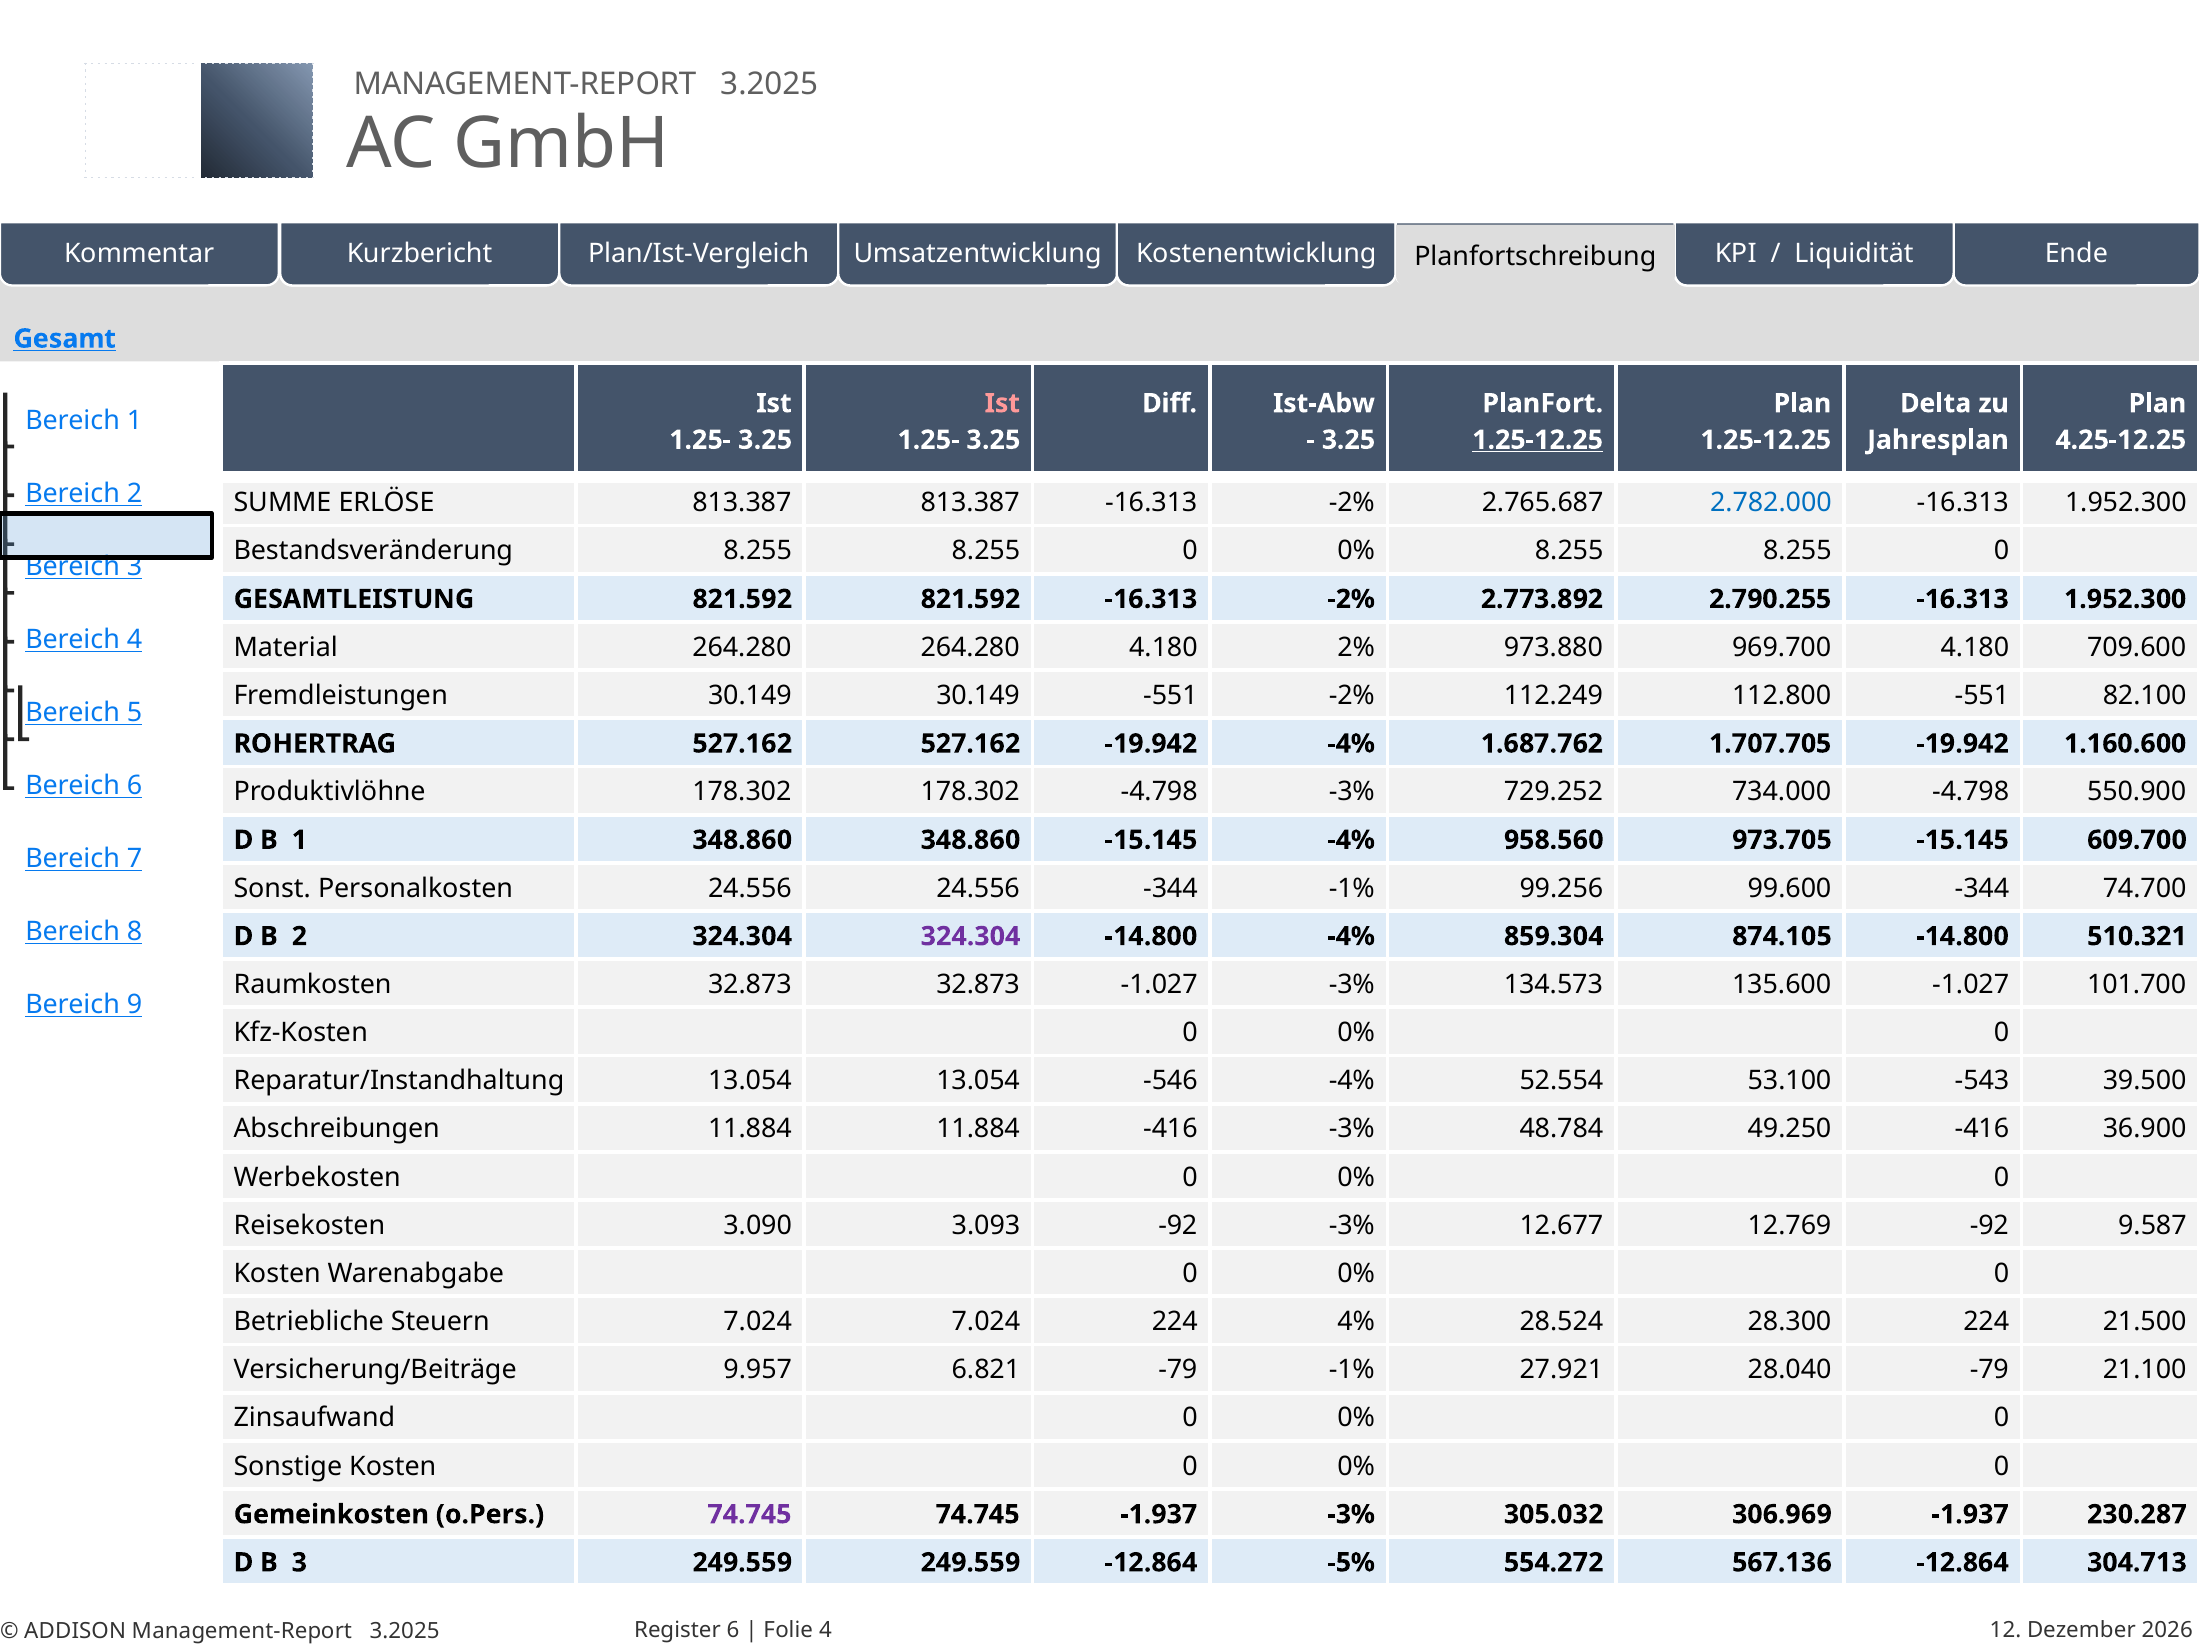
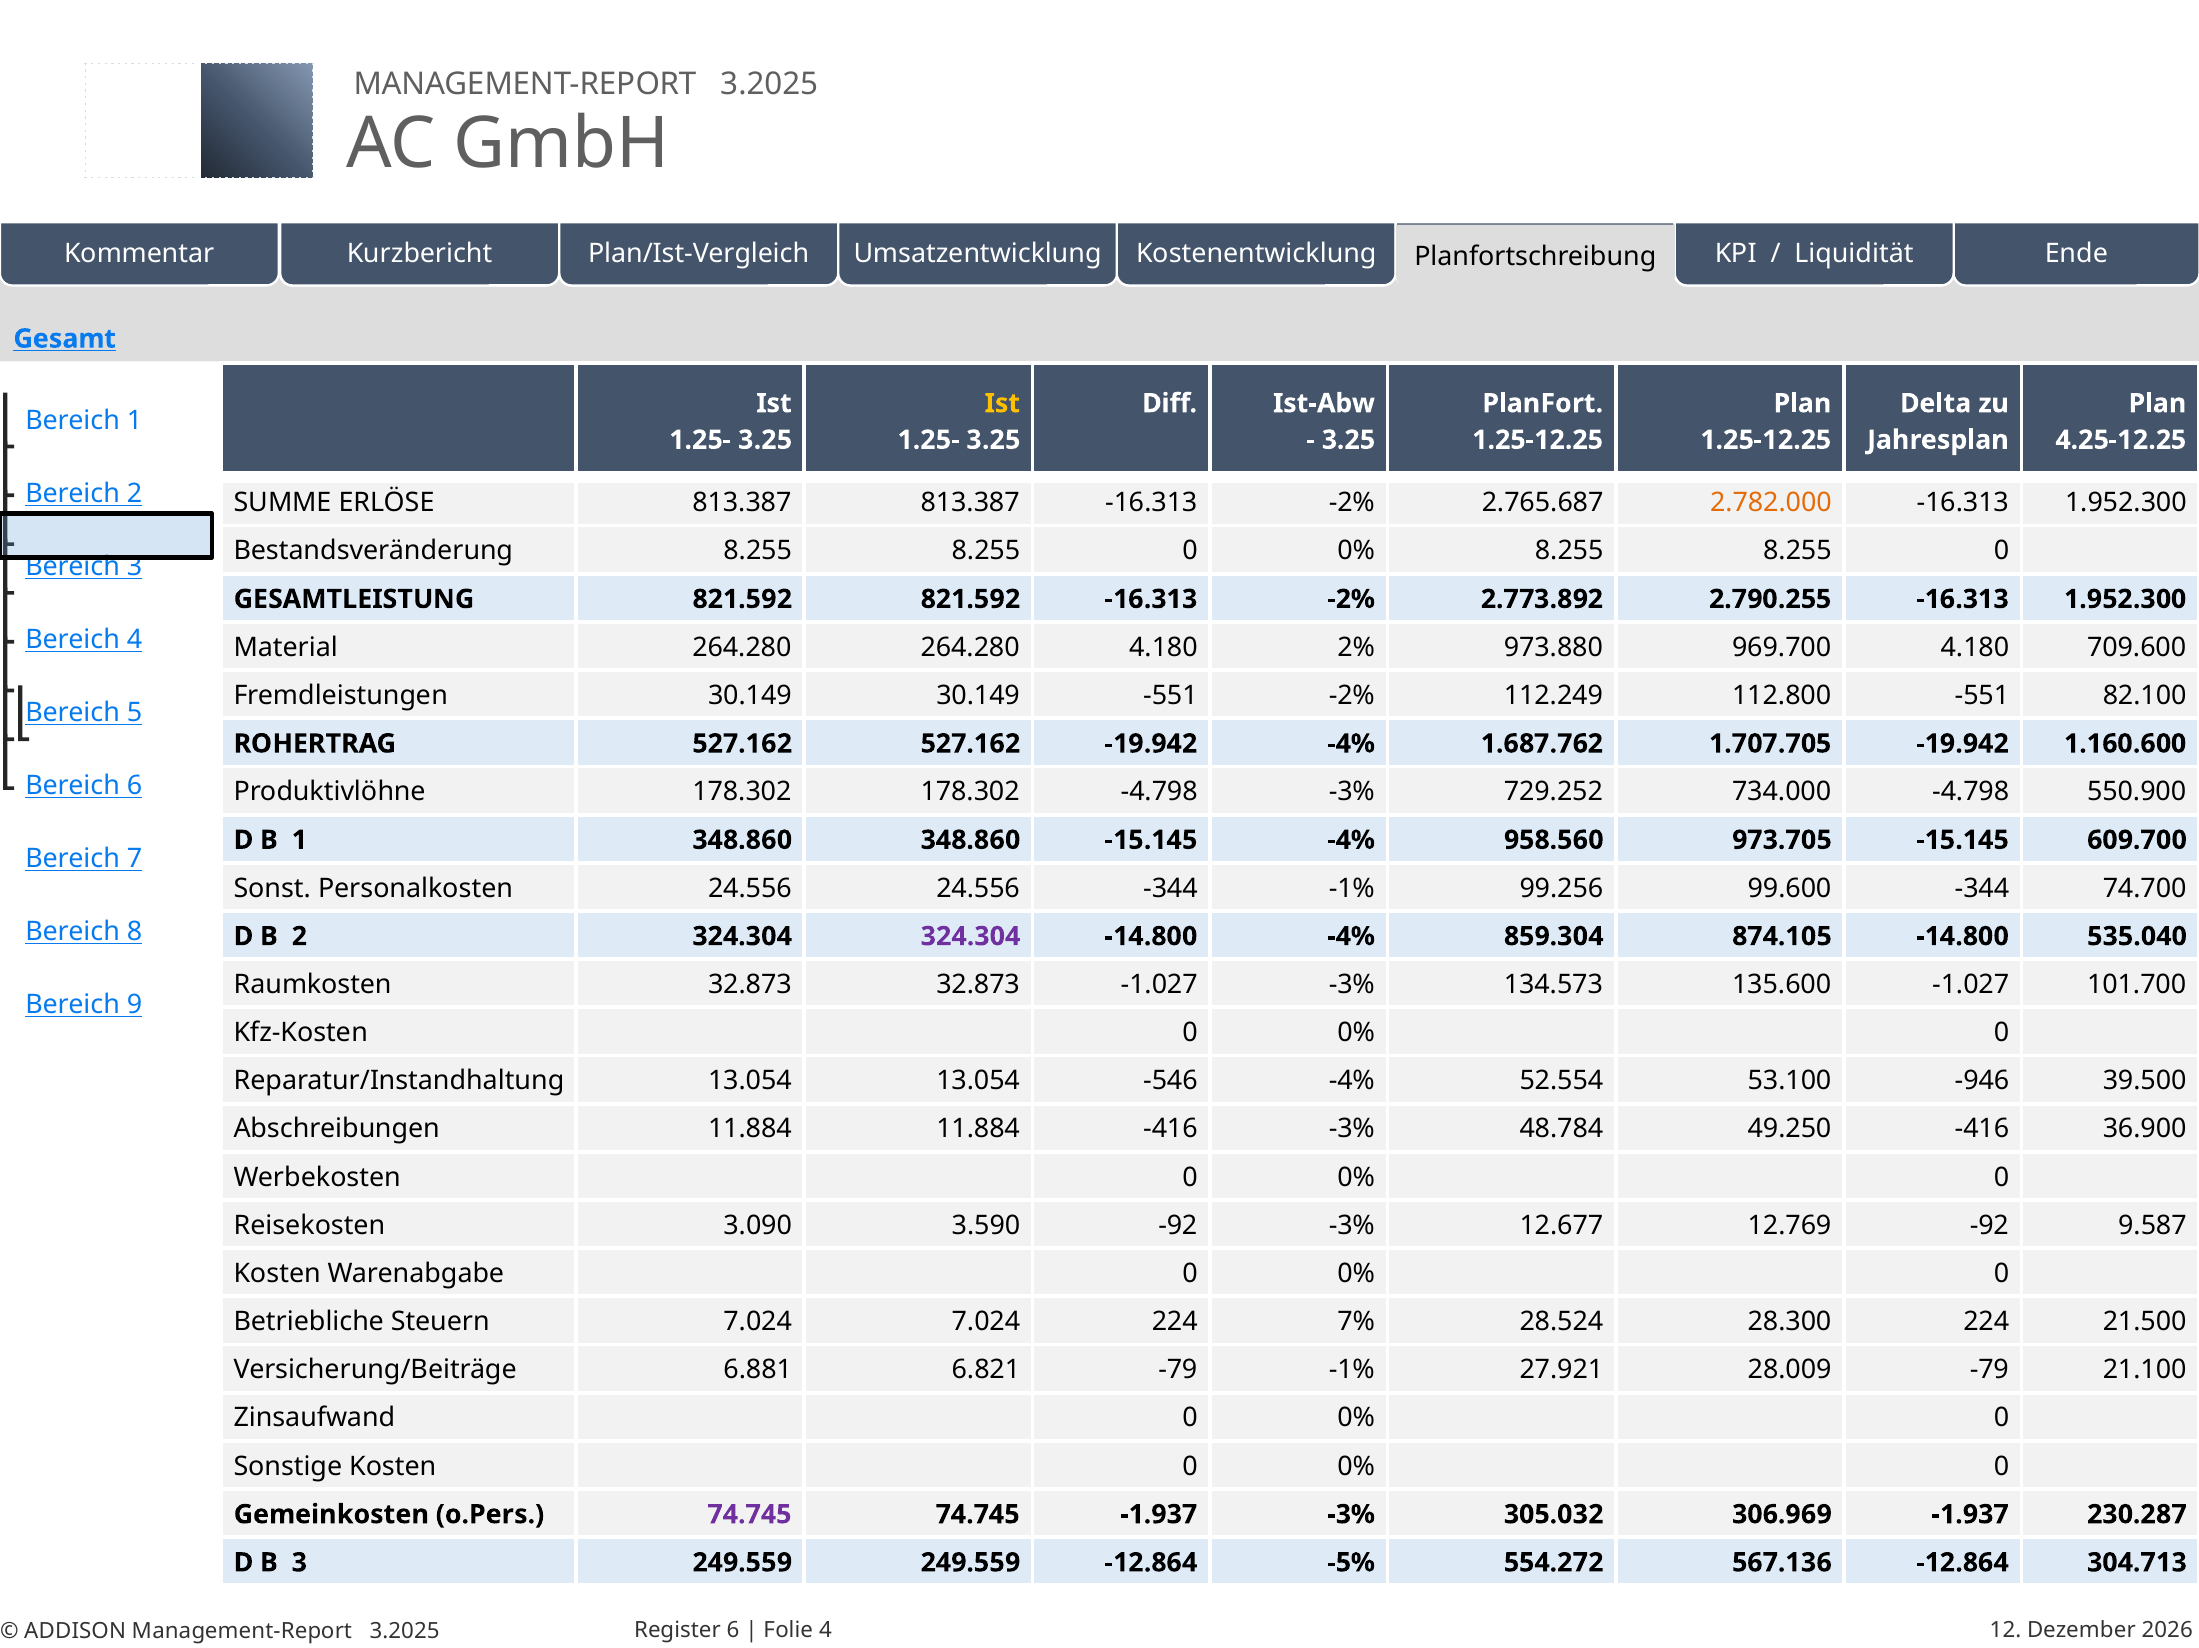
Ist at (1002, 403) colour: pink -> yellow
1.25-12.25 at (1538, 440) underline: present -> none
2.782.000 colour: blue -> orange
510.321: 510.321 -> 535.040
-543: -543 -> -946
3.093: 3.093 -> 3.590
4%: 4% -> 7%
9.957: 9.957 -> 6.881
28.040: 28.040 -> 28.009
